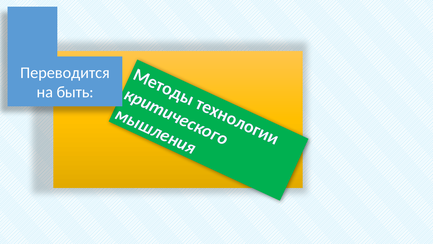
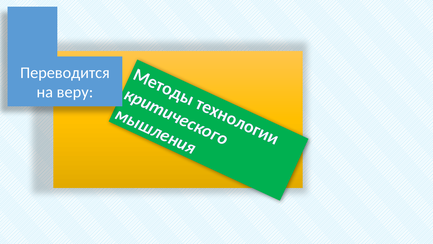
быть: быть -> веру
